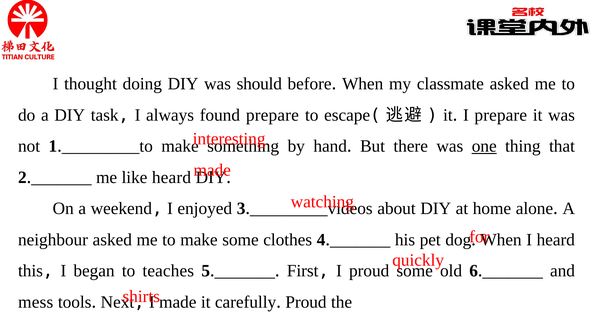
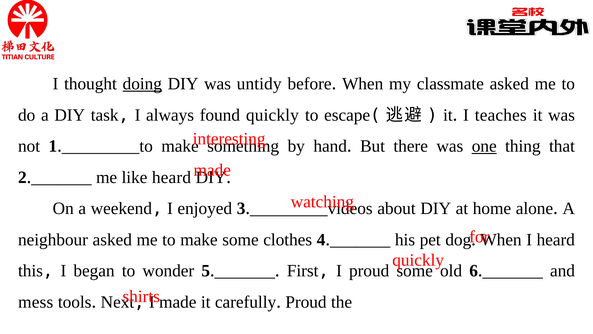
doing underline: none -> present
should: should -> untidy
found prepare: prepare -> quickly
I prepare: prepare -> teaches
teaches: teaches -> wonder
